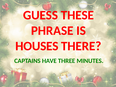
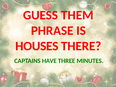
THESE: THESE -> THEM
